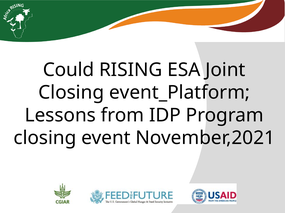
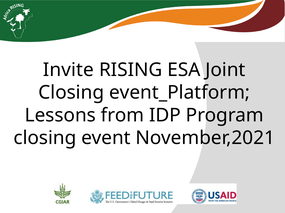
Could: Could -> Invite
